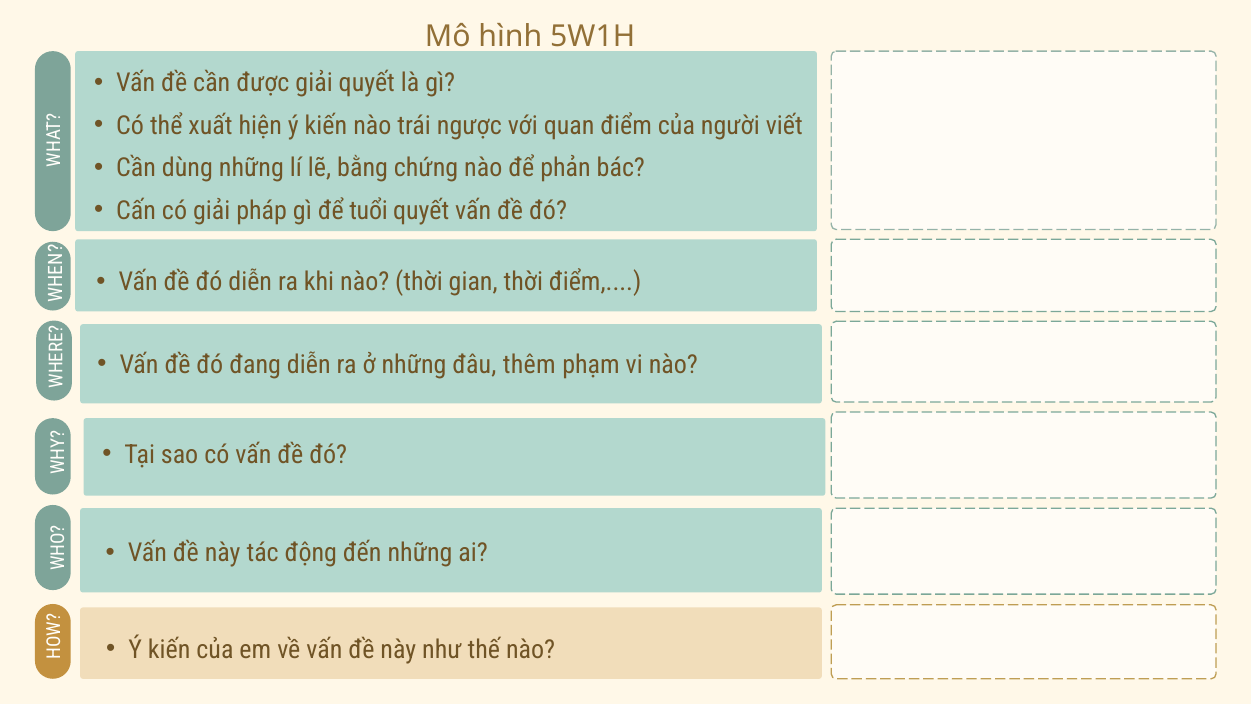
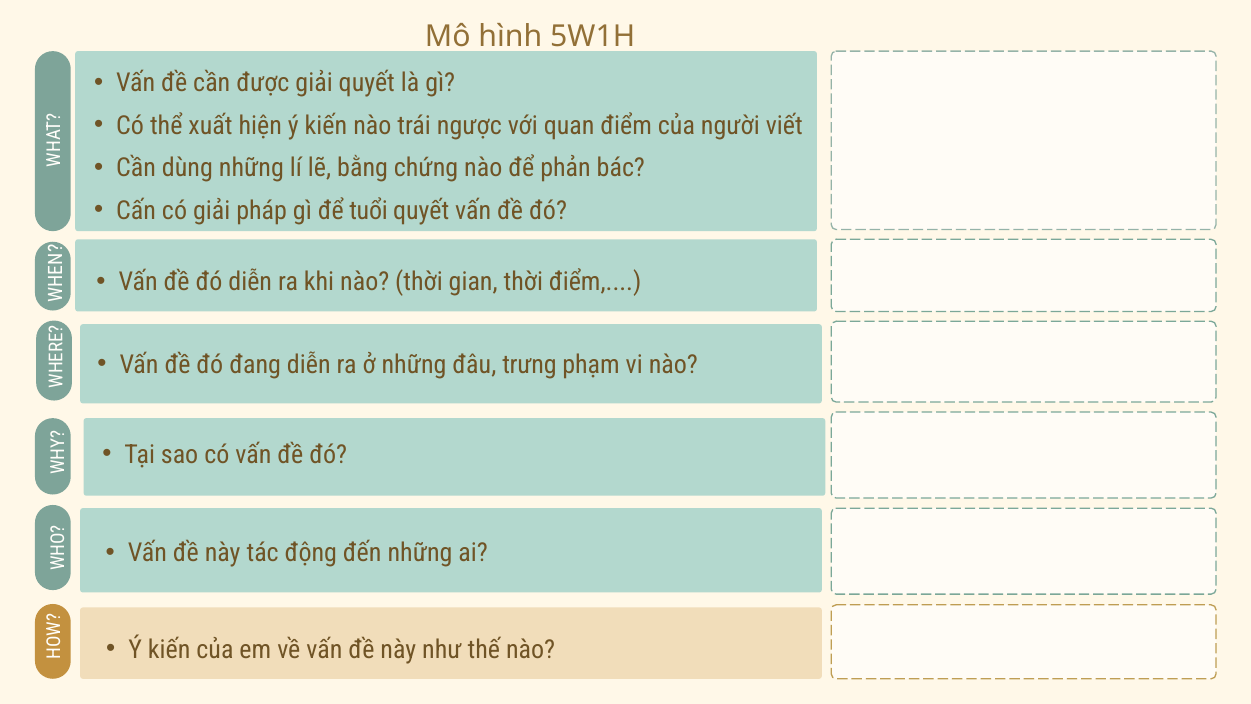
thêm: thêm -> trưng
